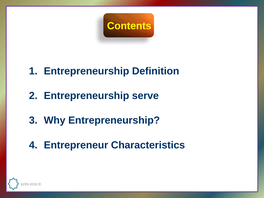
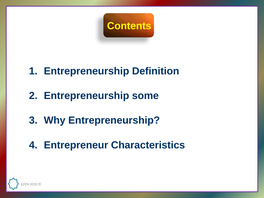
serve: serve -> some
